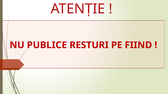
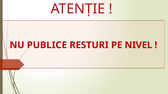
FIIND: FIIND -> NIVEL
